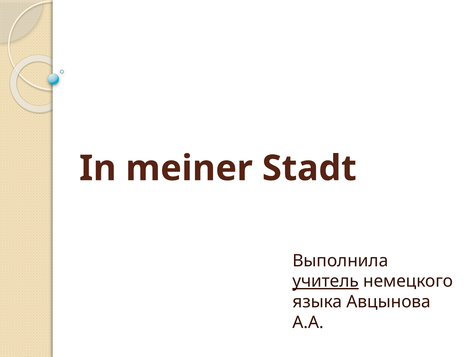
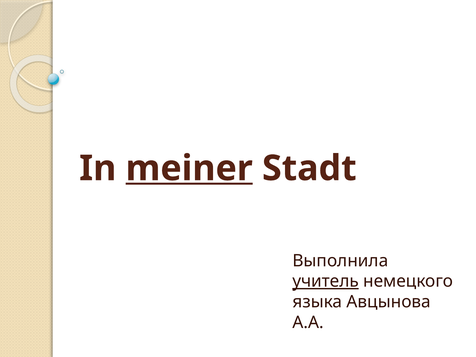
meiner underline: none -> present
